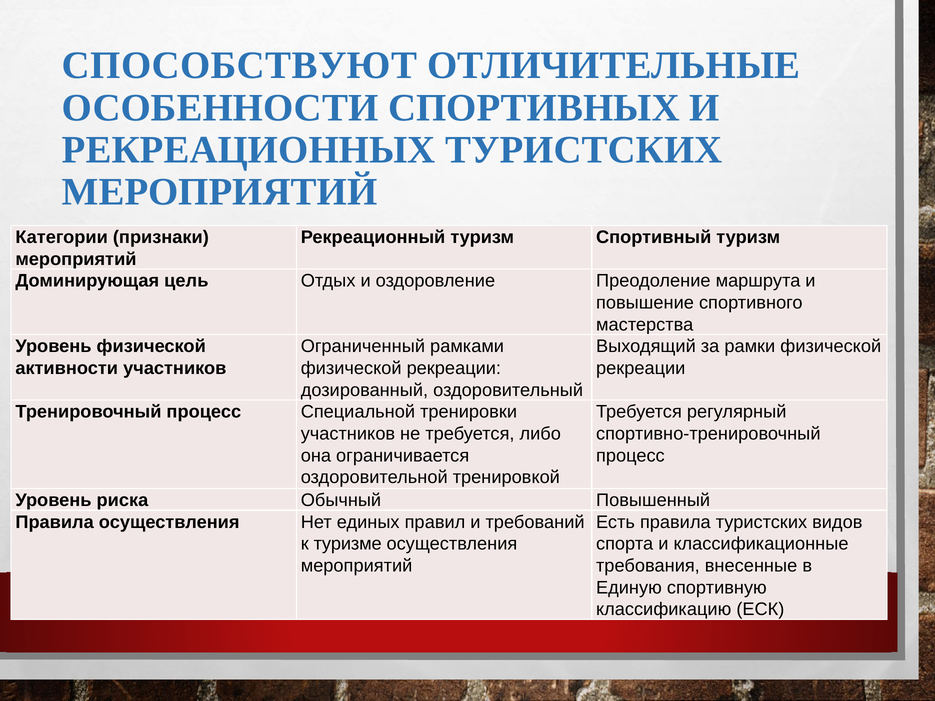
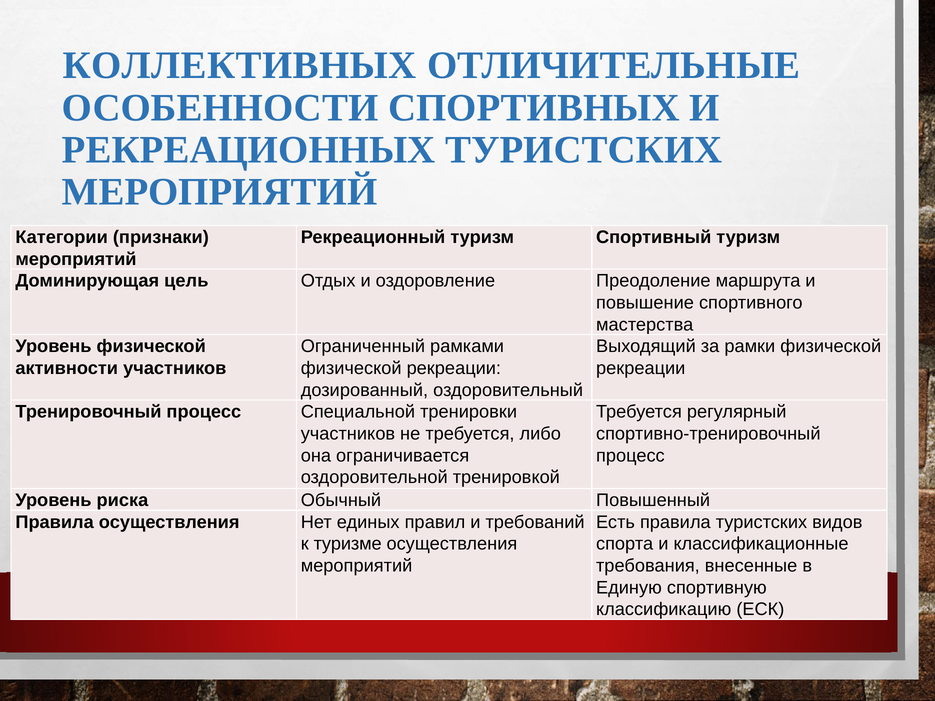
СПОСОБСТВУЮТ: СПОСОБСТВУЮТ -> КОЛЛЕКТИВНЫХ
